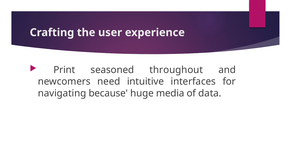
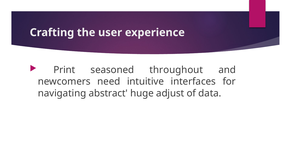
because: because -> abstract
media: media -> adjust
